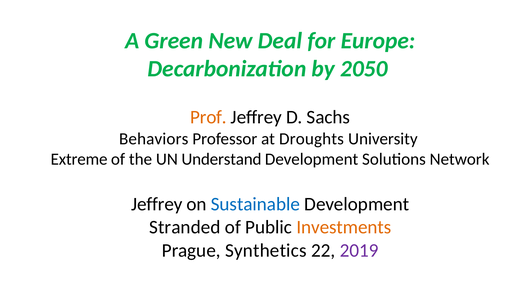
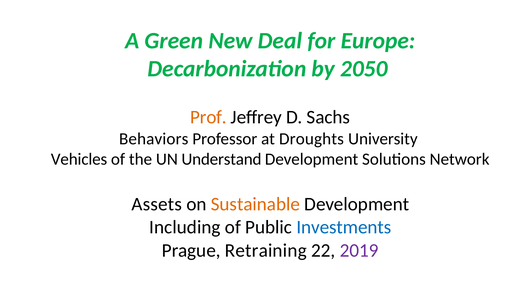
Extreme: Extreme -> Vehicles
Jeffrey at (157, 204): Jeffrey -> Assets
Sustainable colour: blue -> orange
Stranded: Stranded -> Including
Investments colour: orange -> blue
Synthetics: Synthetics -> Retraining
